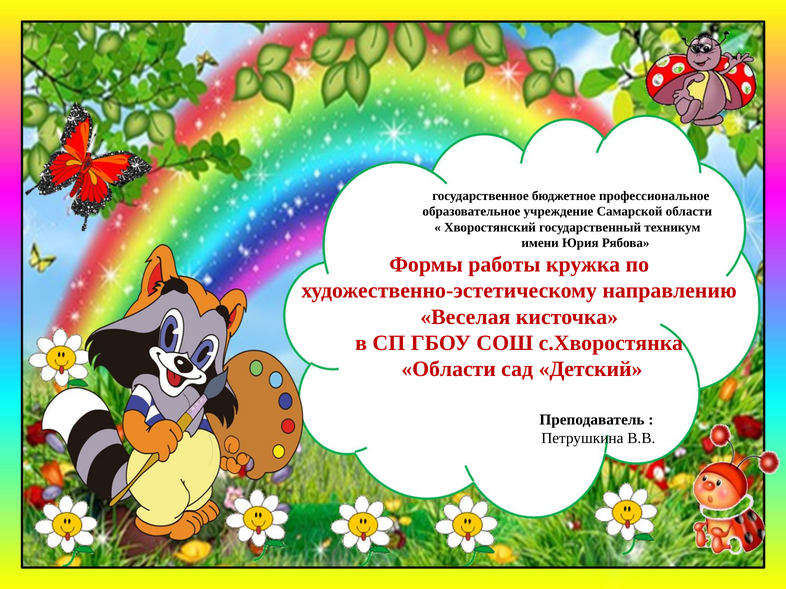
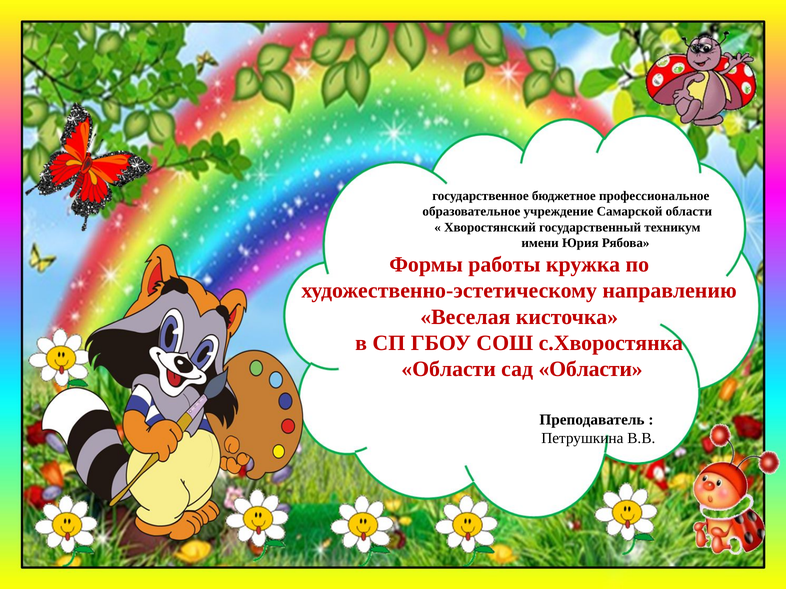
сад Детский: Детский -> Области
